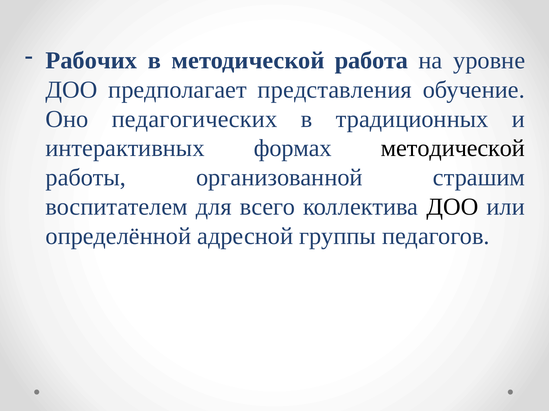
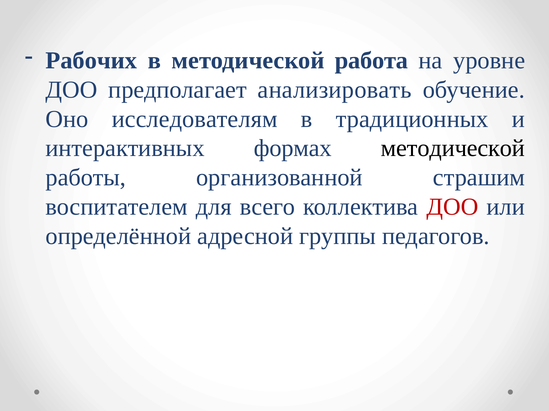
представления: представления -> анализировать
педагогических: педагогических -> исследователям
ДОО at (452, 207) colour: black -> red
